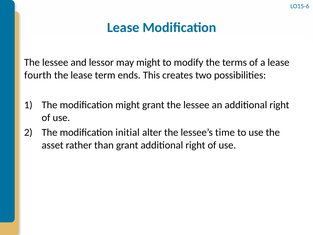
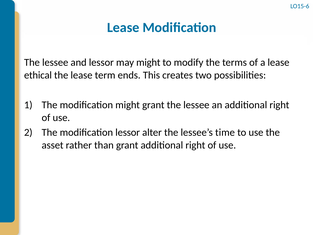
fourth: fourth -> ethical
modification initial: initial -> lessor
